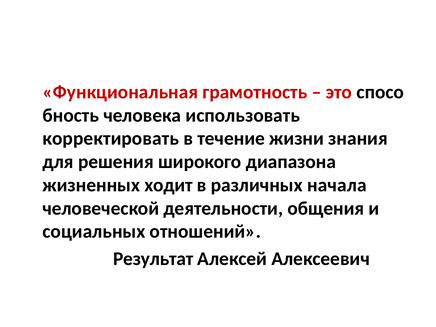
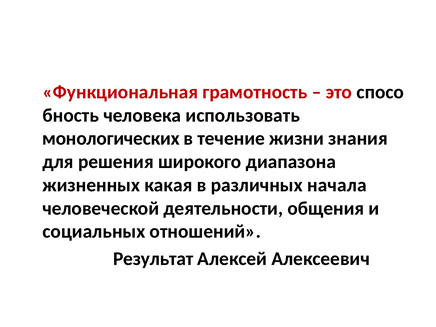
корректировать: корректировать -> монологических
ходит: ходит -> какая
